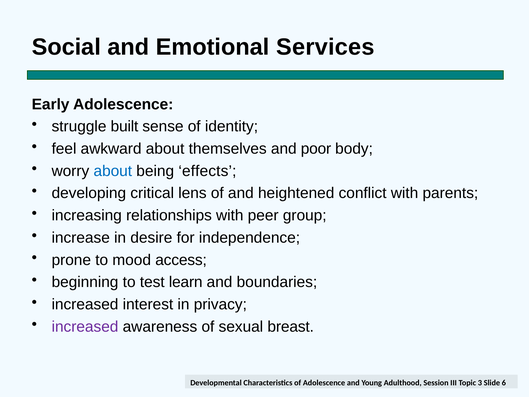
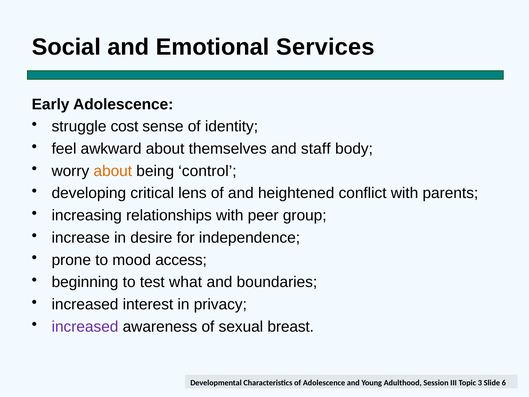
built: built -> cost
poor: poor -> staff
about at (113, 171) colour: blue -> orange
effects: effects -> control
learn: learn -> what
